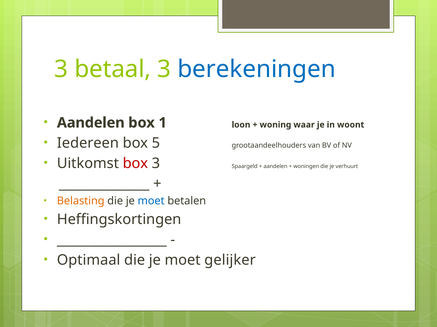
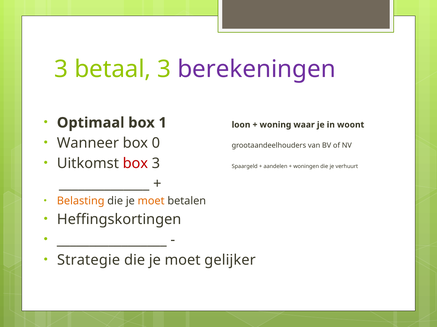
berekeningen colour: blue -> purple
Aandelen at (91, 123): Aandelen -> Optimaal
Iedereen: Iedereen -> Wanneer
5: 5 -> 0
moet at (151, 201) colour: blue -> orange
Optimaal: Optimaal -> Strategie
